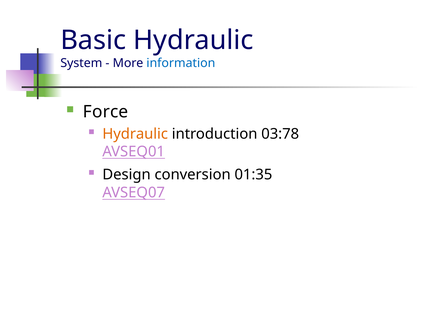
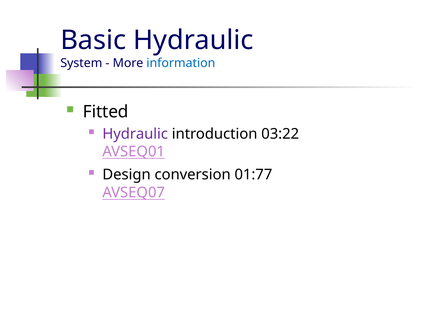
Force: Force -> Fitted
Hydraulic at (135, 134) colour: orange -> purple
03:78: 03:78 -> 03:22
01:35: 01:35 -> 01:77
